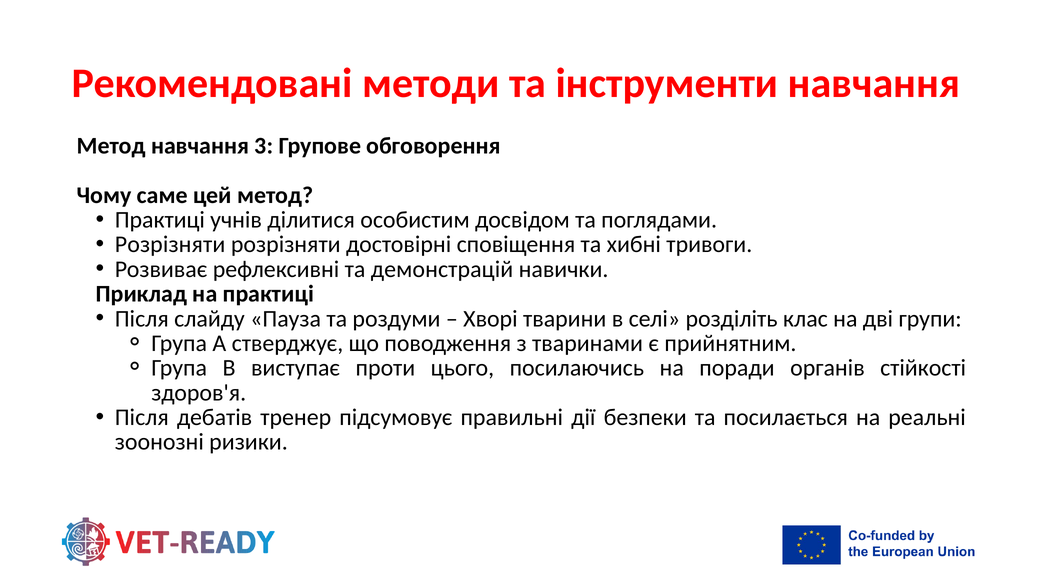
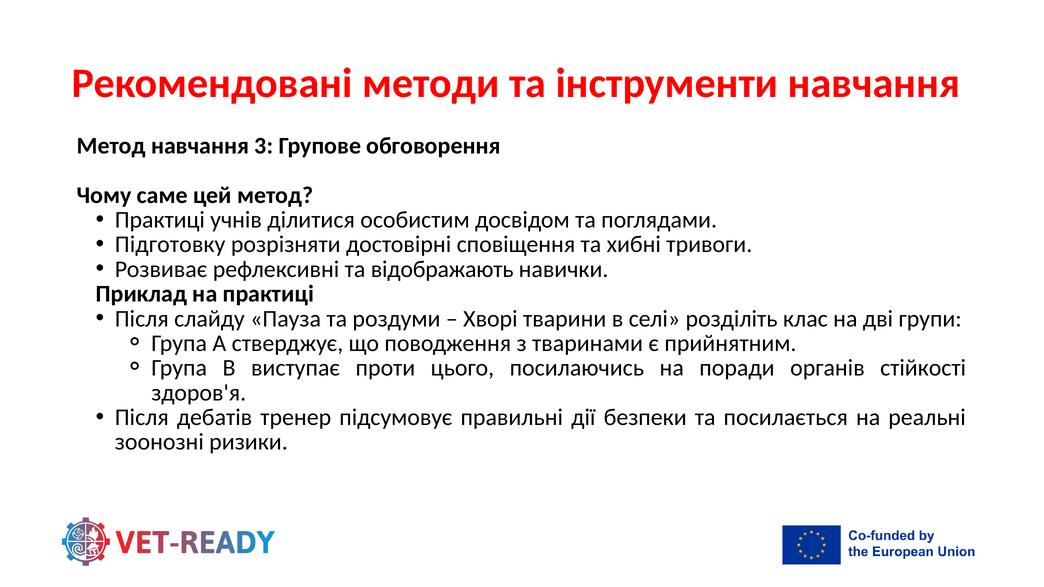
Розрізняти at (170, 245): Розрізняти -> Підготовку
демонстрацій: демонстрацій -> відображають
